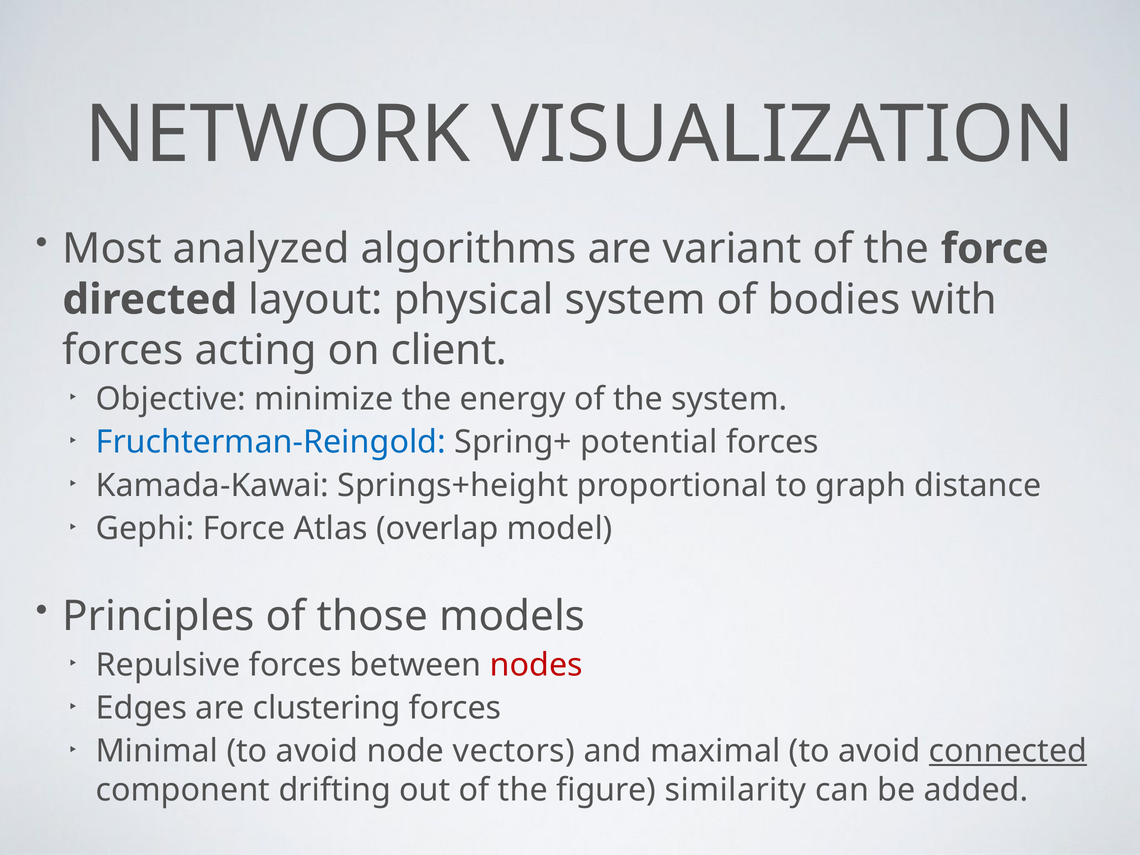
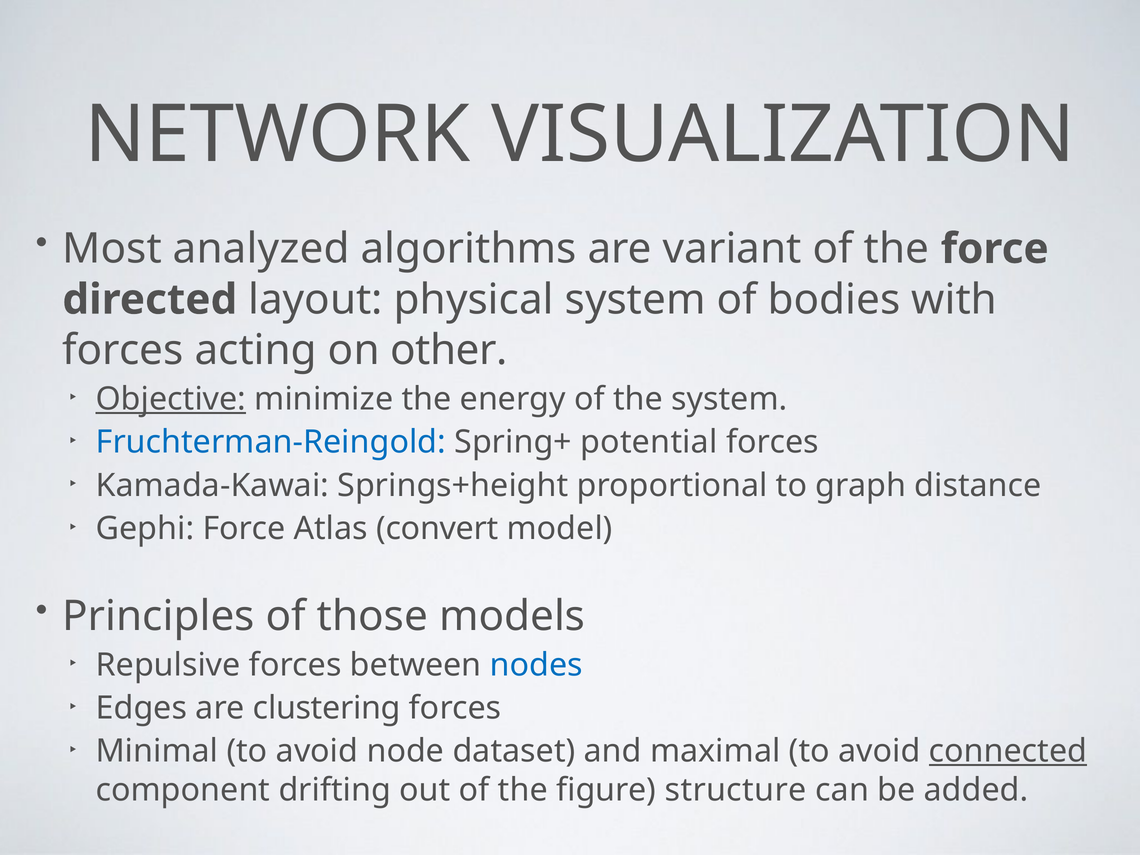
client: client -> other
Objective underline: none -> present
overlap: overlap -> convert
nodes colour: red -> blue
vectors: vectors -> dataset
similarity: similarity -> structure
